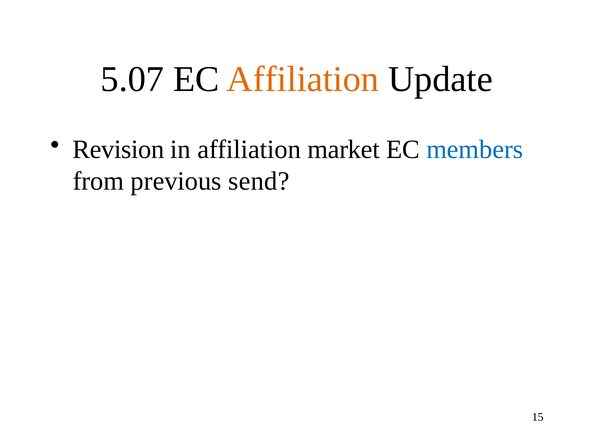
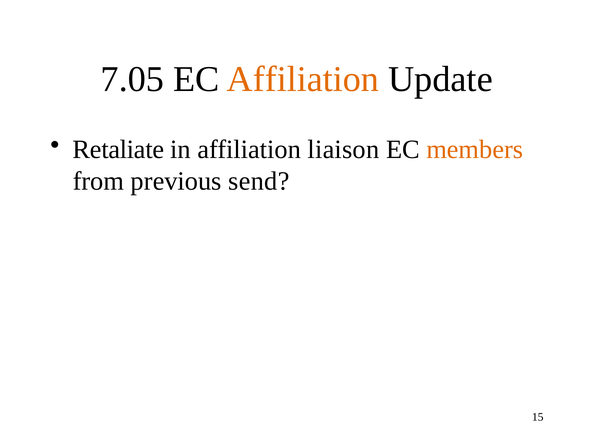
5.07: 5.07 -> 7.05
Revision: Revision -> Retaliate
market: market -> liaison
members colour: blue -> orange
